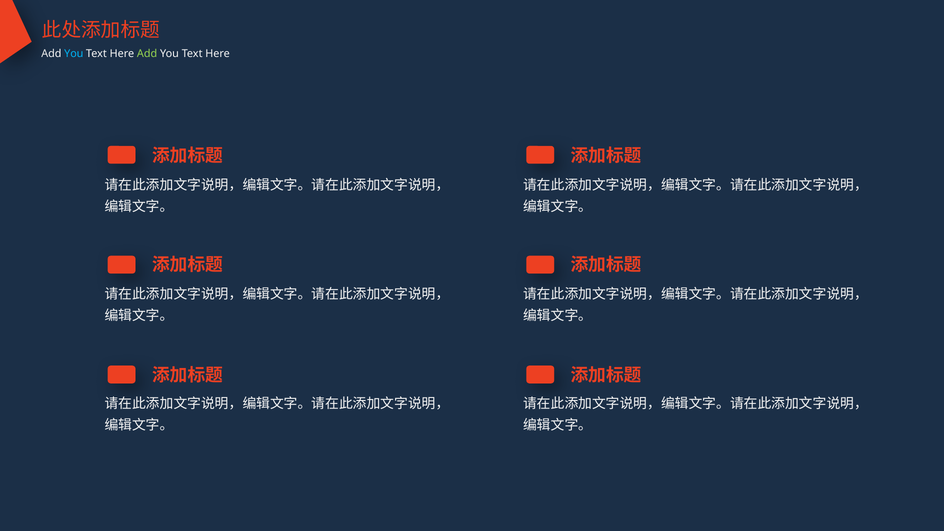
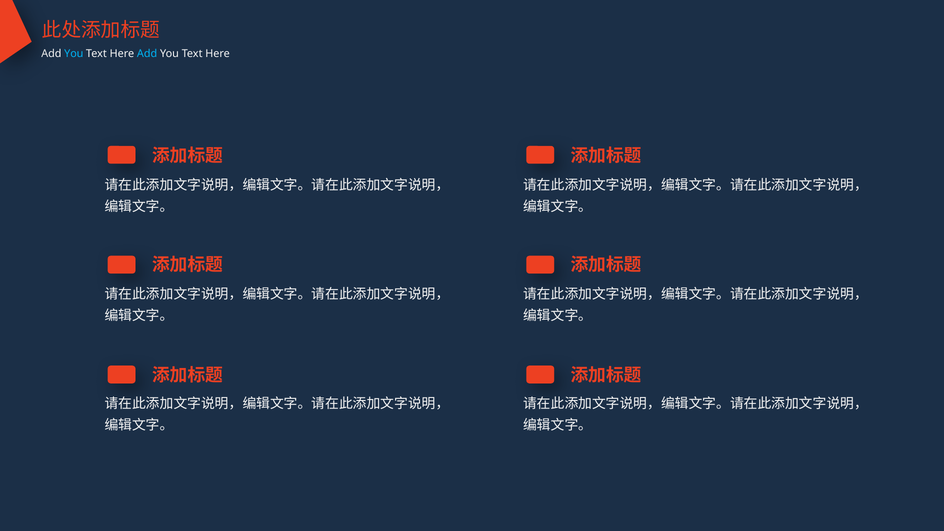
Add at (147, 54) colour: light green -> light blue
